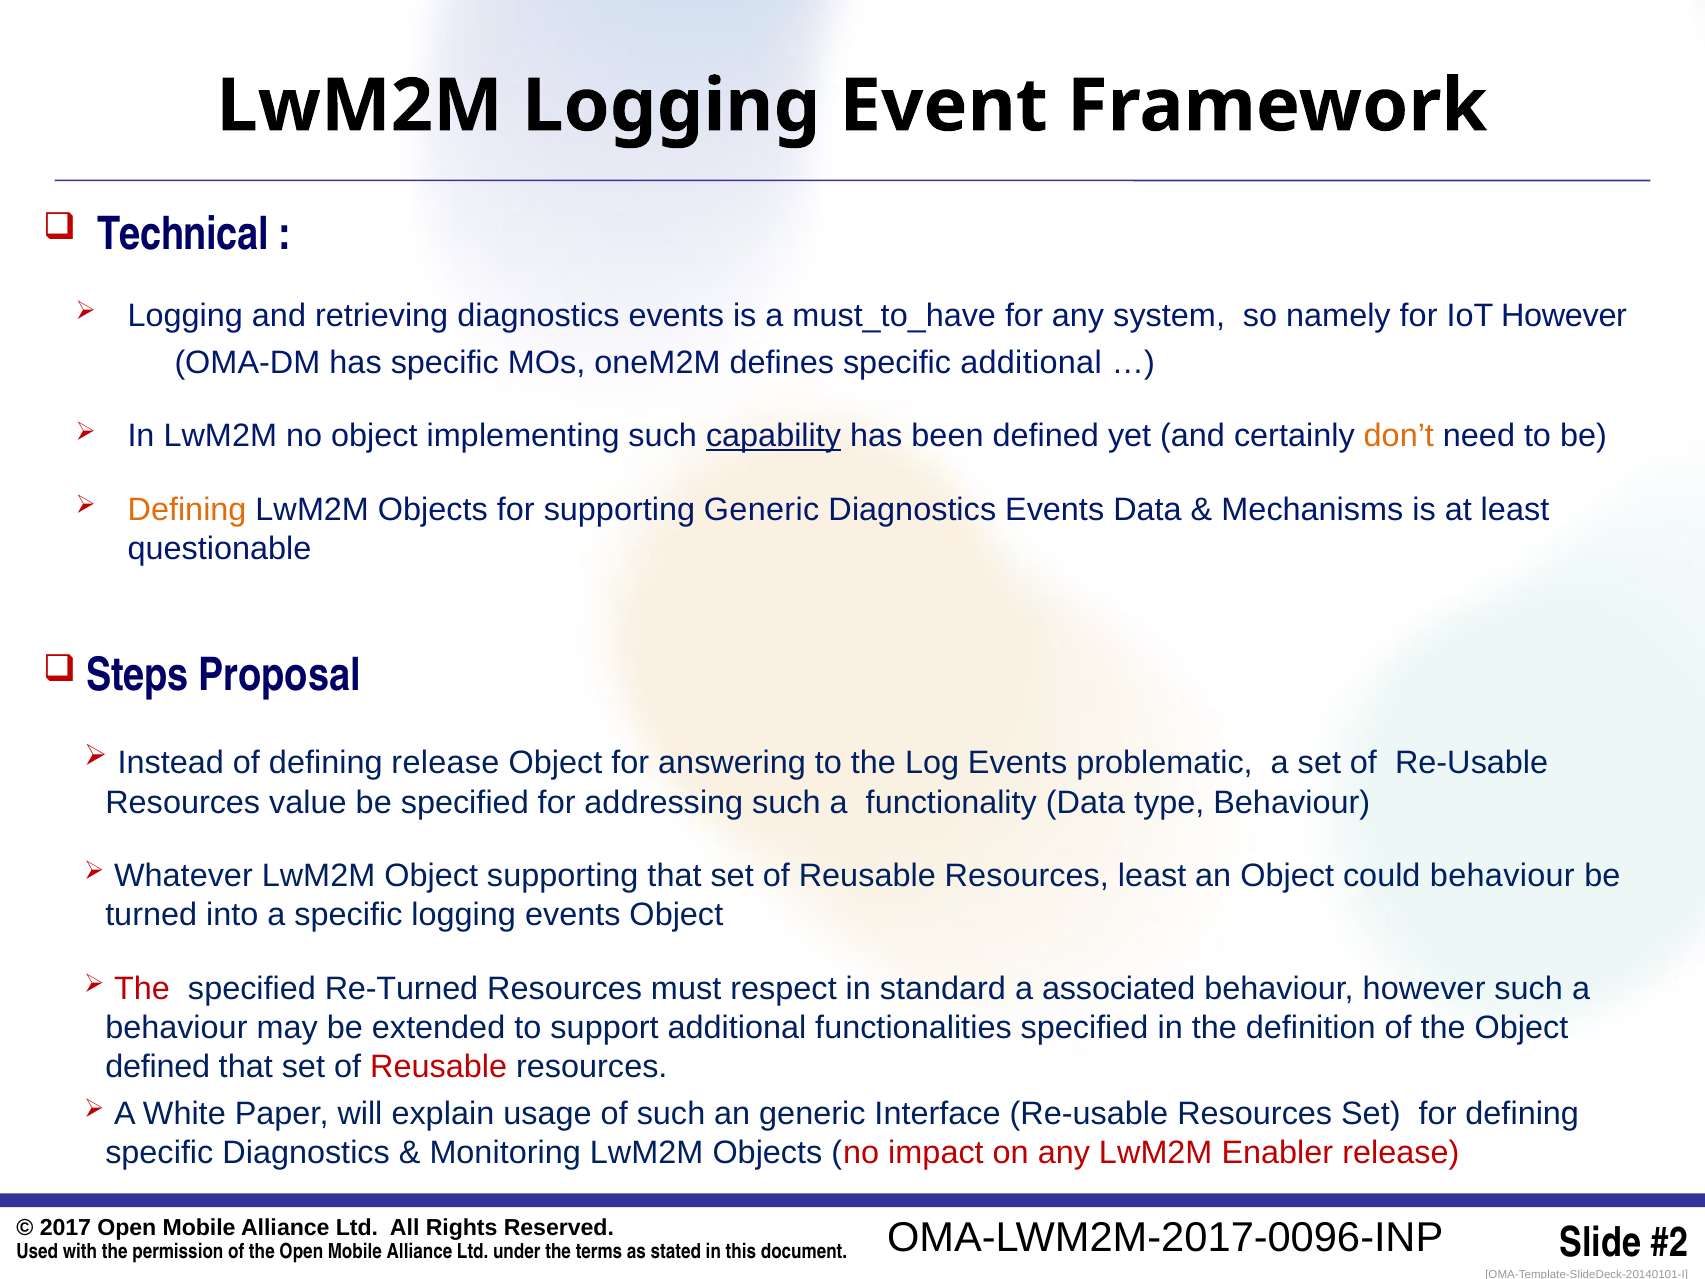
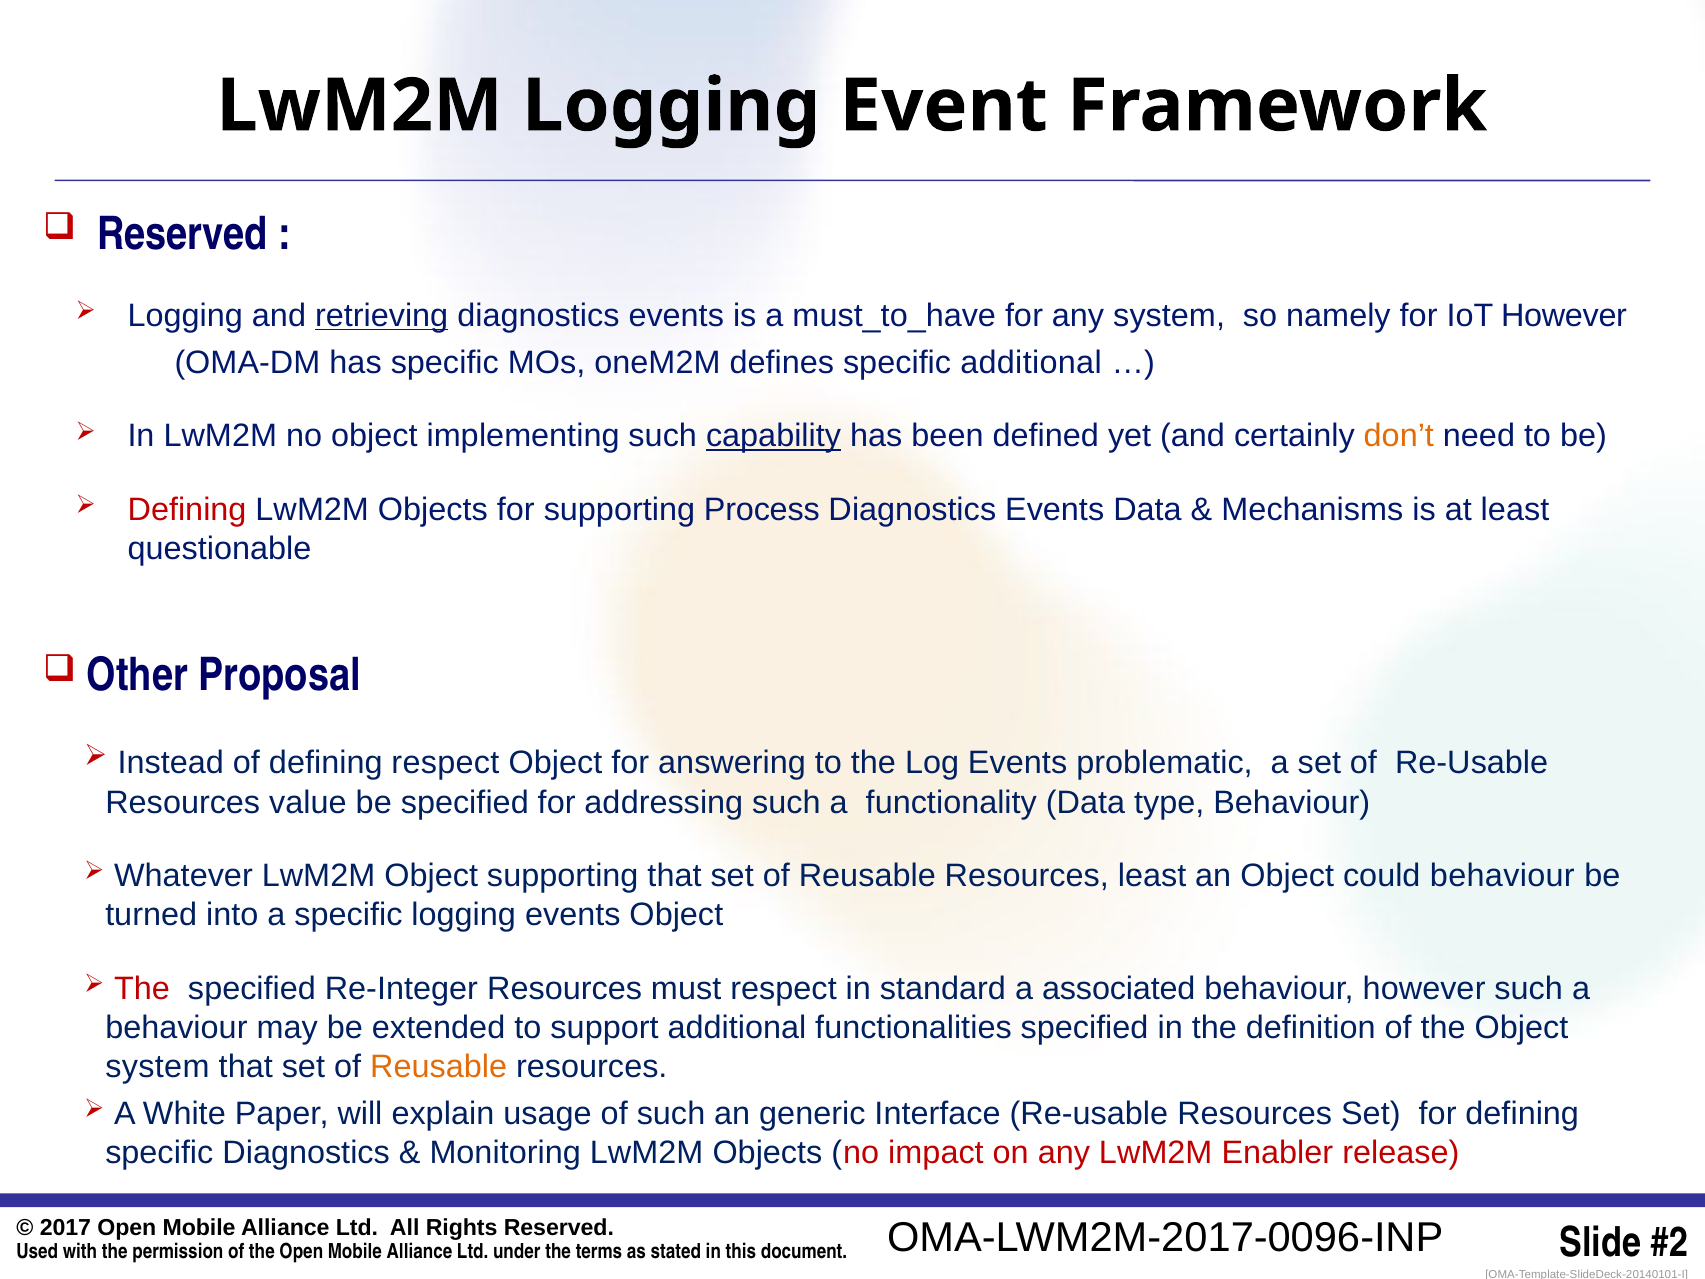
Technical at (183, 234): Technical -> Reserved
retrieving underline: none -> present
Defining at (187, 510) colour: orange -> red
supporting Generic: Generic -> Process
Steps: Steps -> Other
defining release: release -> respect
Re-Turned: Re-Turned -> Re-Integer
defined at (158, 1066): defined -> system
Reusable at (439, 1066) colour: red -> orange
